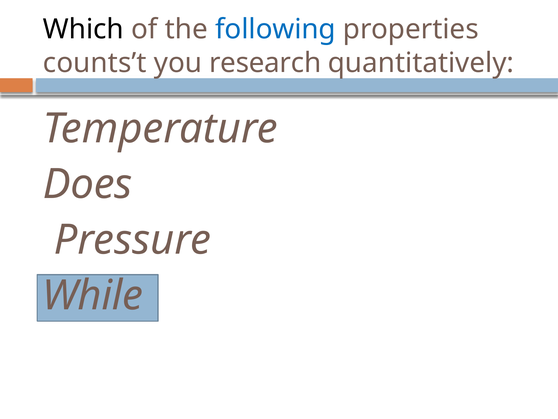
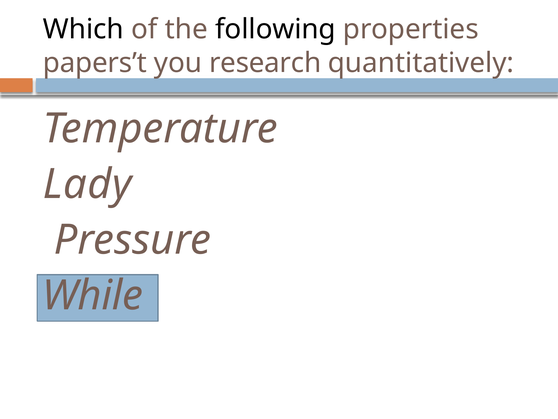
following colour: blue -> black
counts’t: counts’t -> papers’t
Does: Does -> Lady
